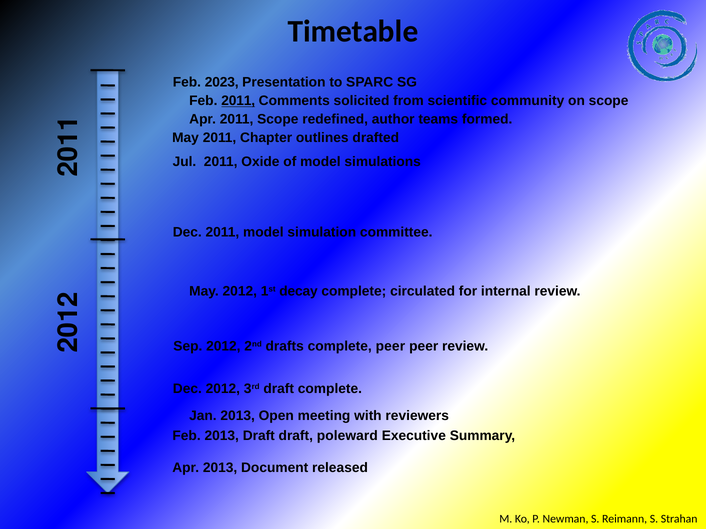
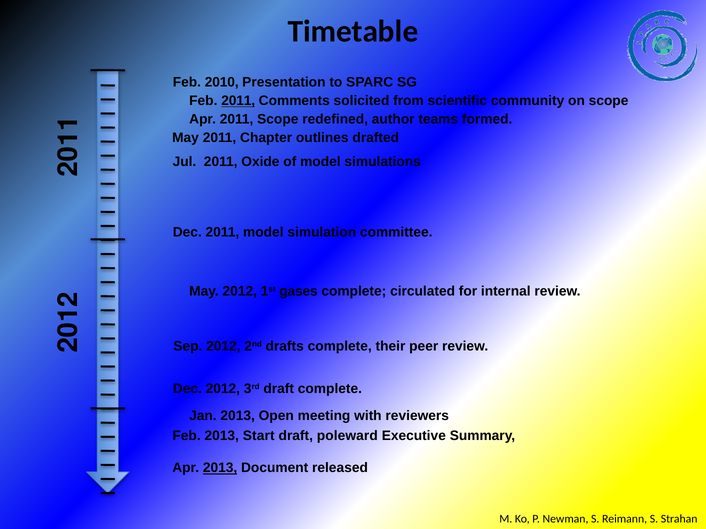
2023: 2023 -> 2010
decay: decay -> gases
complete peer: peer -> their
2013 Draft: Draft -> Start
2013 at (220, 468) underline: none -> present
